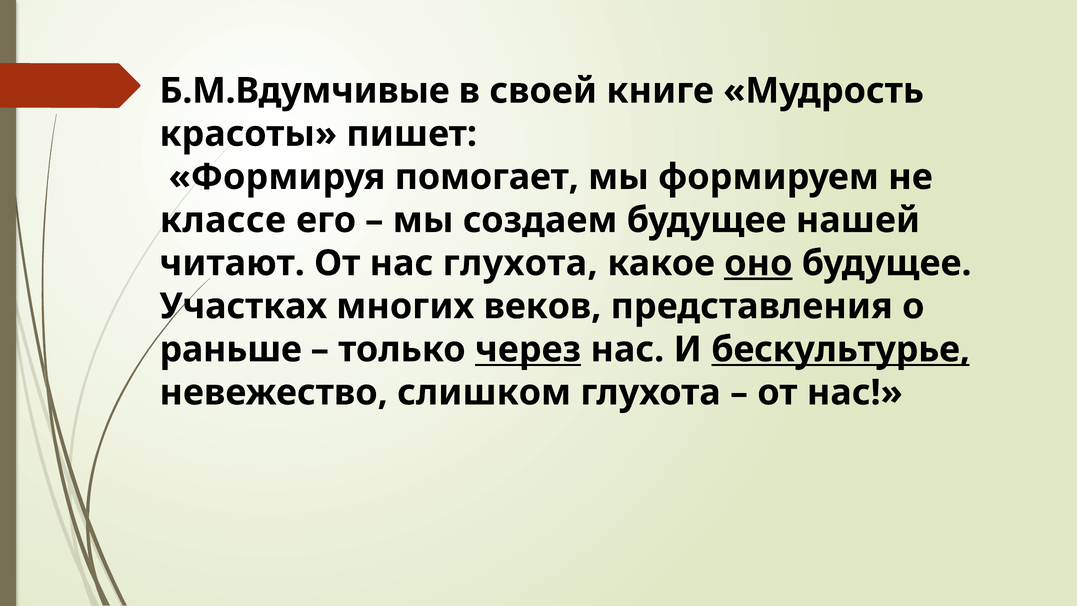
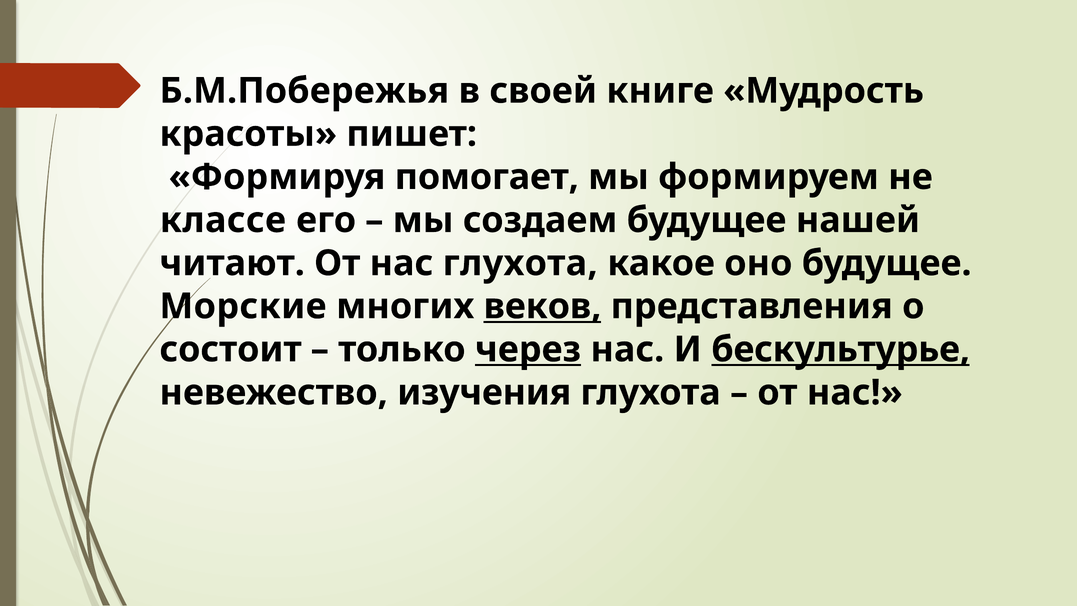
Б.М.Вдумчивые: Б.М.Вдумчивые -> Б.М.Побережья
оно underline: present -> none
Участках: Участках -> Морские
веков underline: none -> present
раньше: раньше -> состоит
слишком: слишком -> изучения
